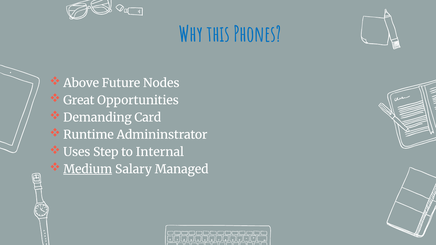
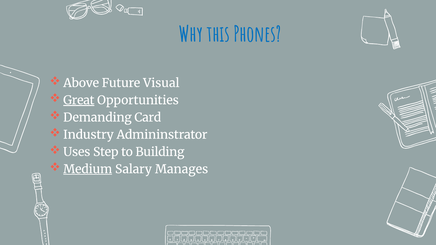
Nodes: Nodes -> Visual
Great underline: none -> present
Runtime: Runtime -> Industry
Internal: Internal -> Building
Managed: Managed -> Manages
